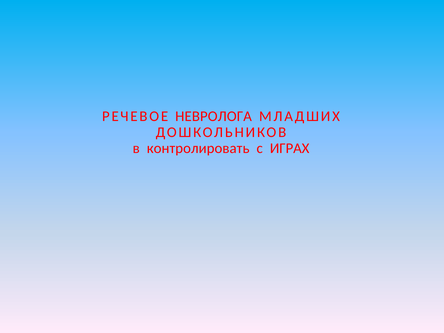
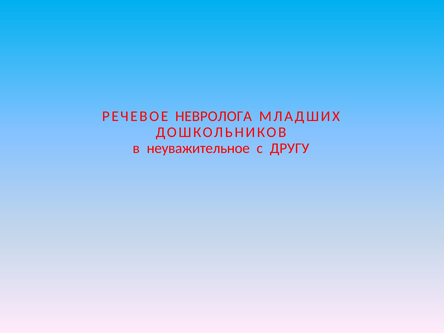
контролировать: контролировать -> неуважительное
ИГРАХ: ИГРАХ -> ДРУГУ
